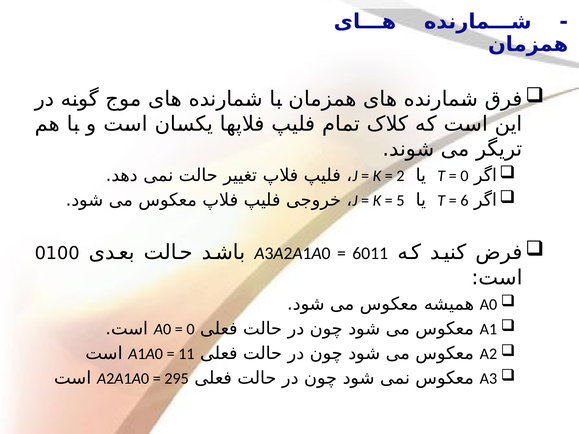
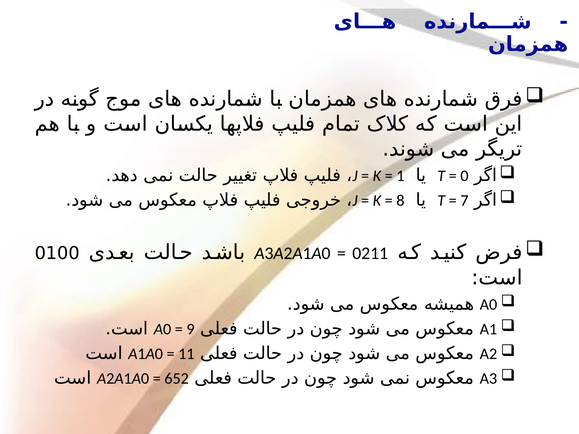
2: 2 -> 1
5: 5 -> 8
6: 6 -> 7
6011: 6011 -> 0211
0 at (191, 329): 0 -> 9
295: 295 -> 652
